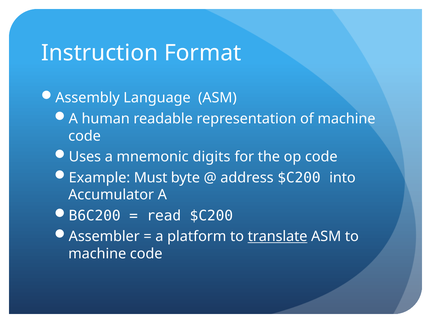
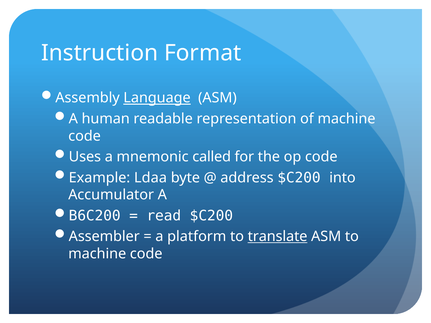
Language underline: none -> present
digits: digits -> called
Must: Must -> Ldaa
